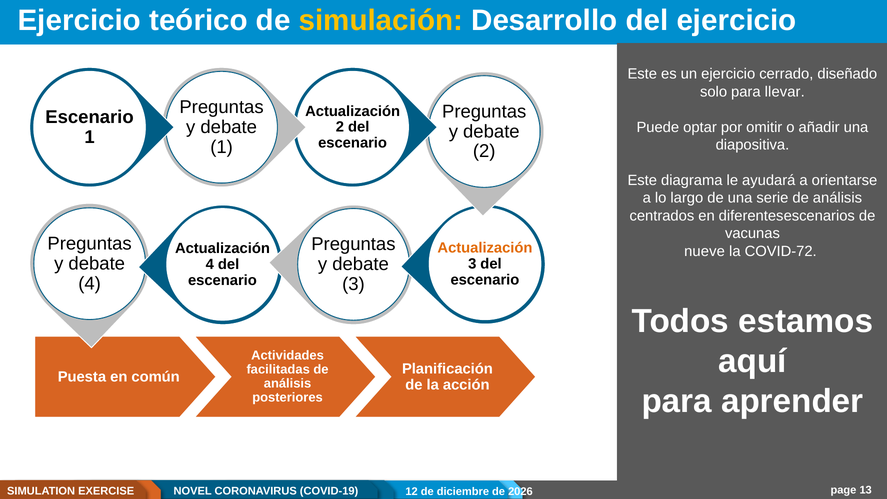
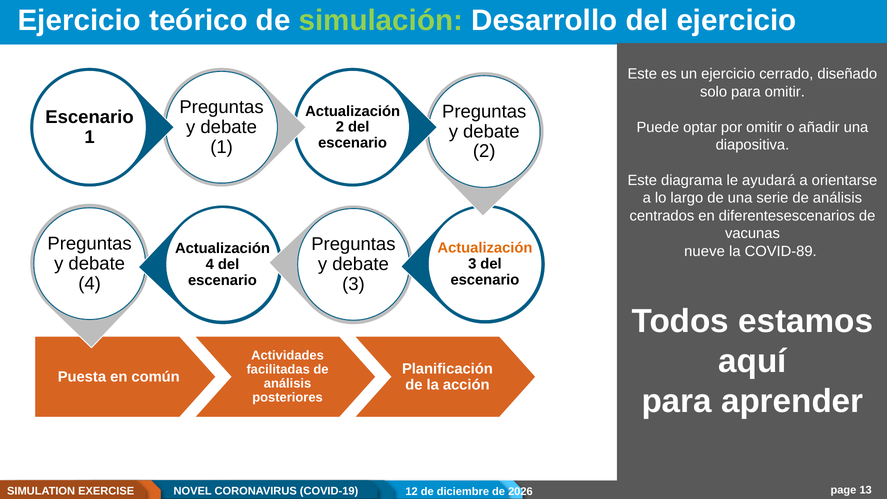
simulación colour: yellow -> light green
para llevar: llevar -> omitir
COVID-72: COVID-72 -> COVID-89
